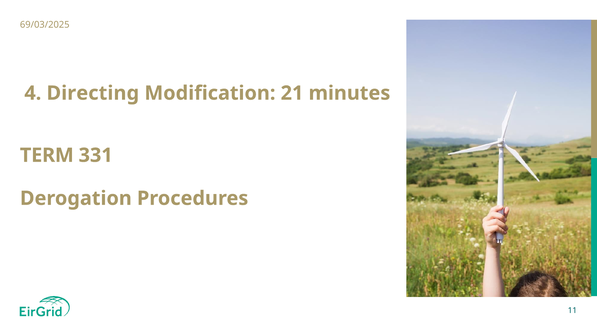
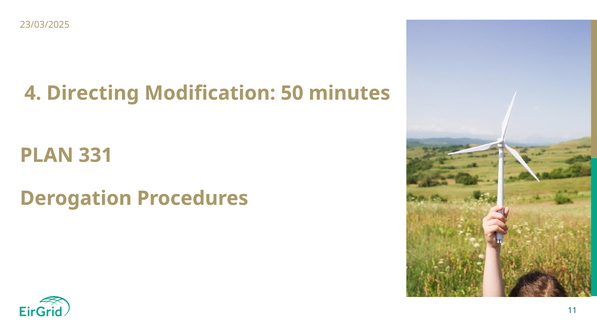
69/03/2025: 69/03/2025 -> 23/03/2025
21: 21 -> 50
TERM: TERM -> PLAN
